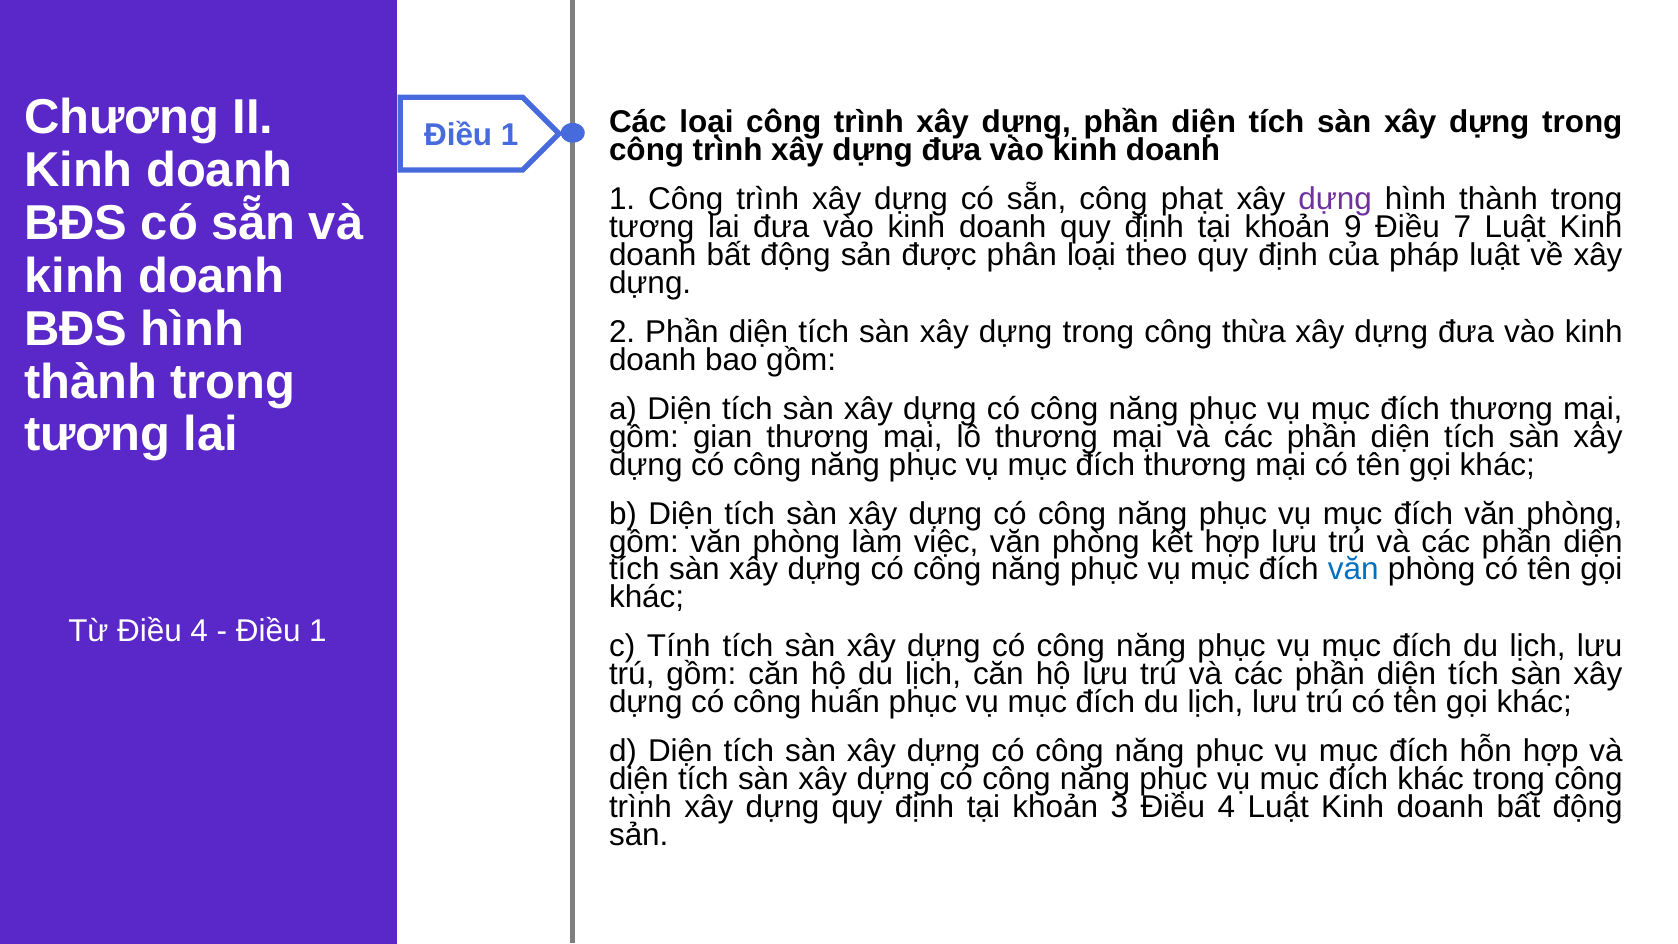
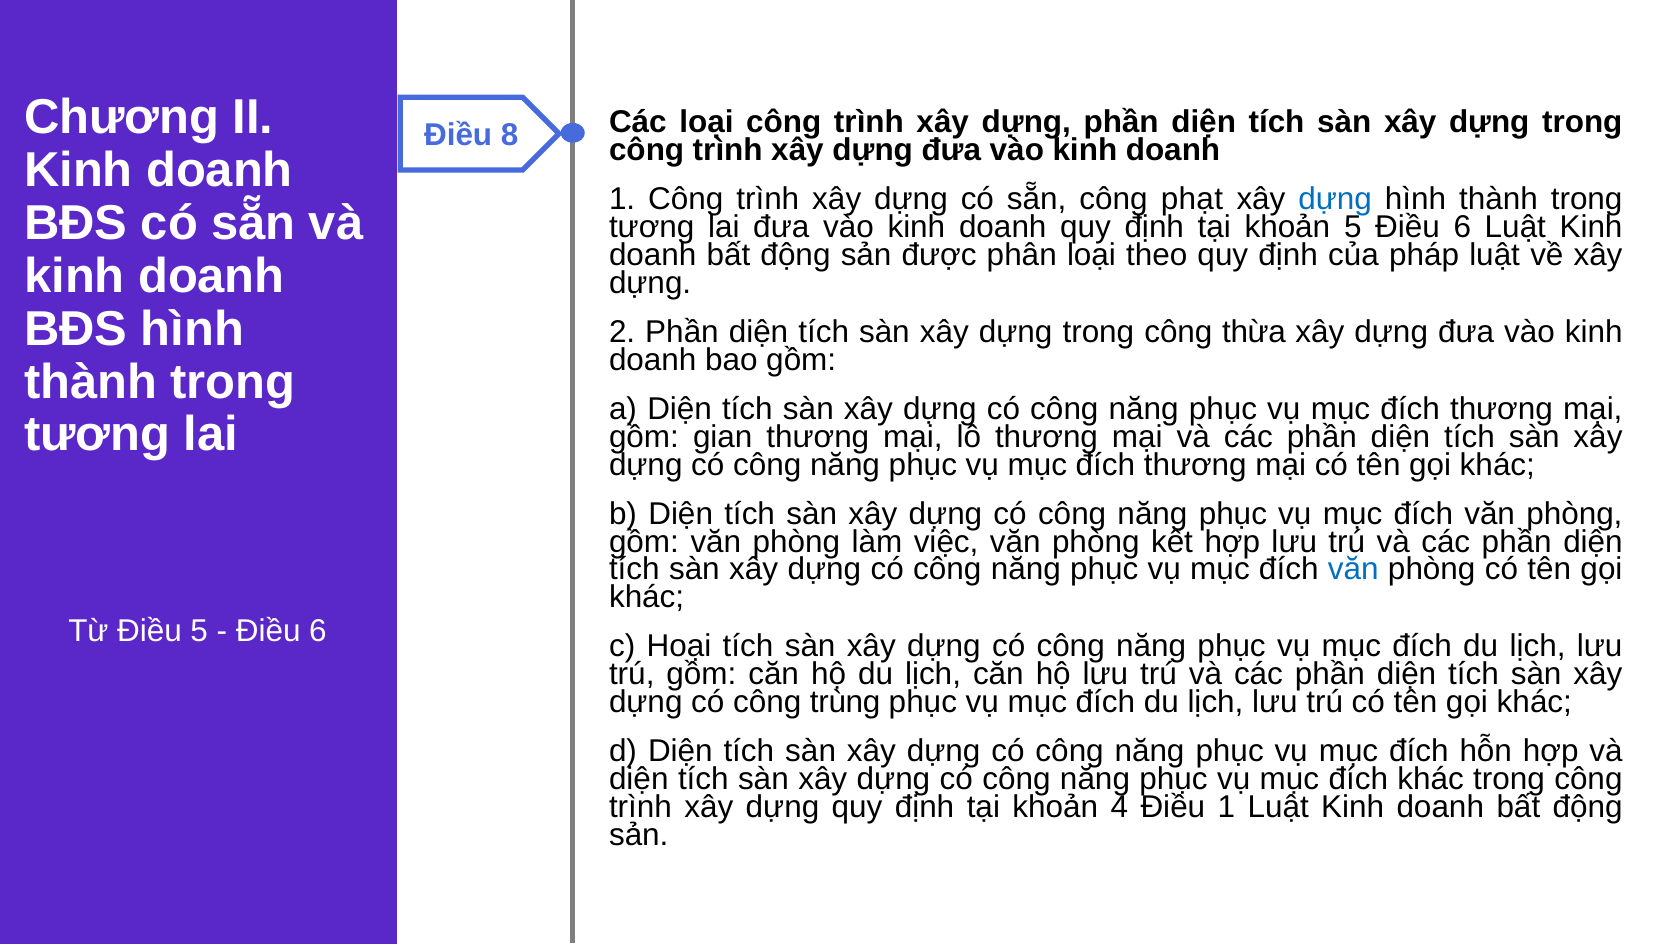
1 at (510, 135): 1 -> 8
dựng at (1335, 199) colour: purple -> blue
khoản 9: 9 -> 5
7 at (1462, 227): 7 -> 6
Từ Điều 4: 4 -> 5
1 at (318, 631): 1 -> 6
Tính: Tính -> Hoại
huấn: huấn -> trùng
3: 3 -> 4
4 at (1226, 807): 4 -> 1
